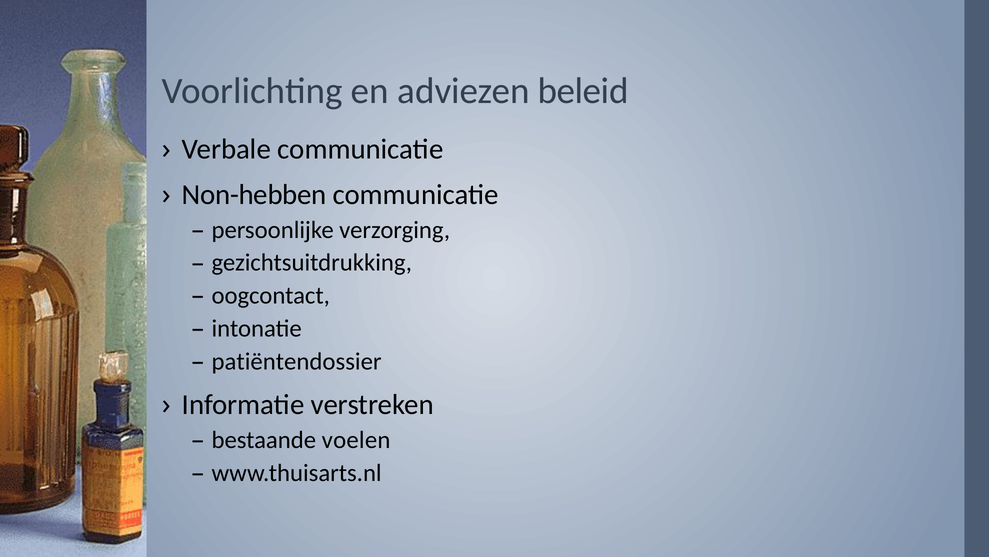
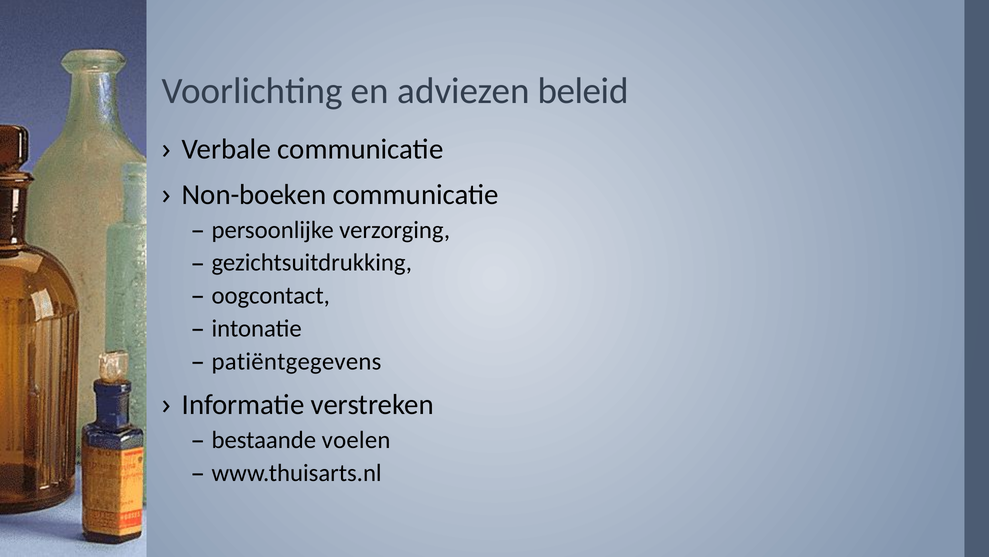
Non-hebben: Non-hebben -> Non-boeken
patiëntendossier: patiëntendossier -> patiëntgegevens
